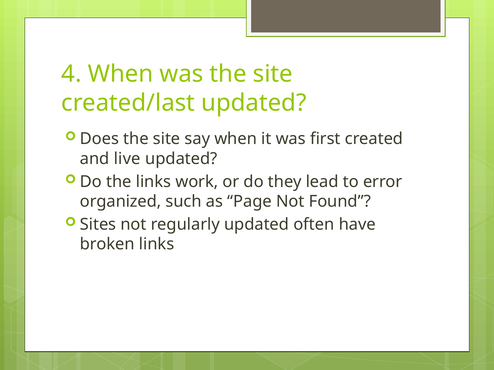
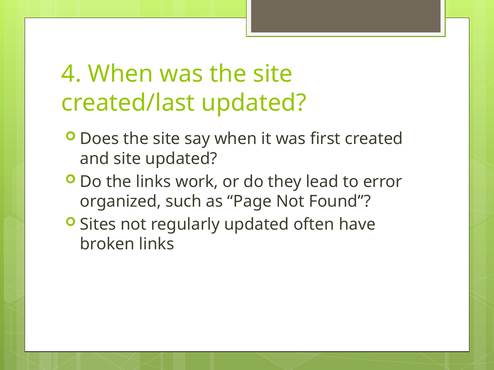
and live: live -> site
